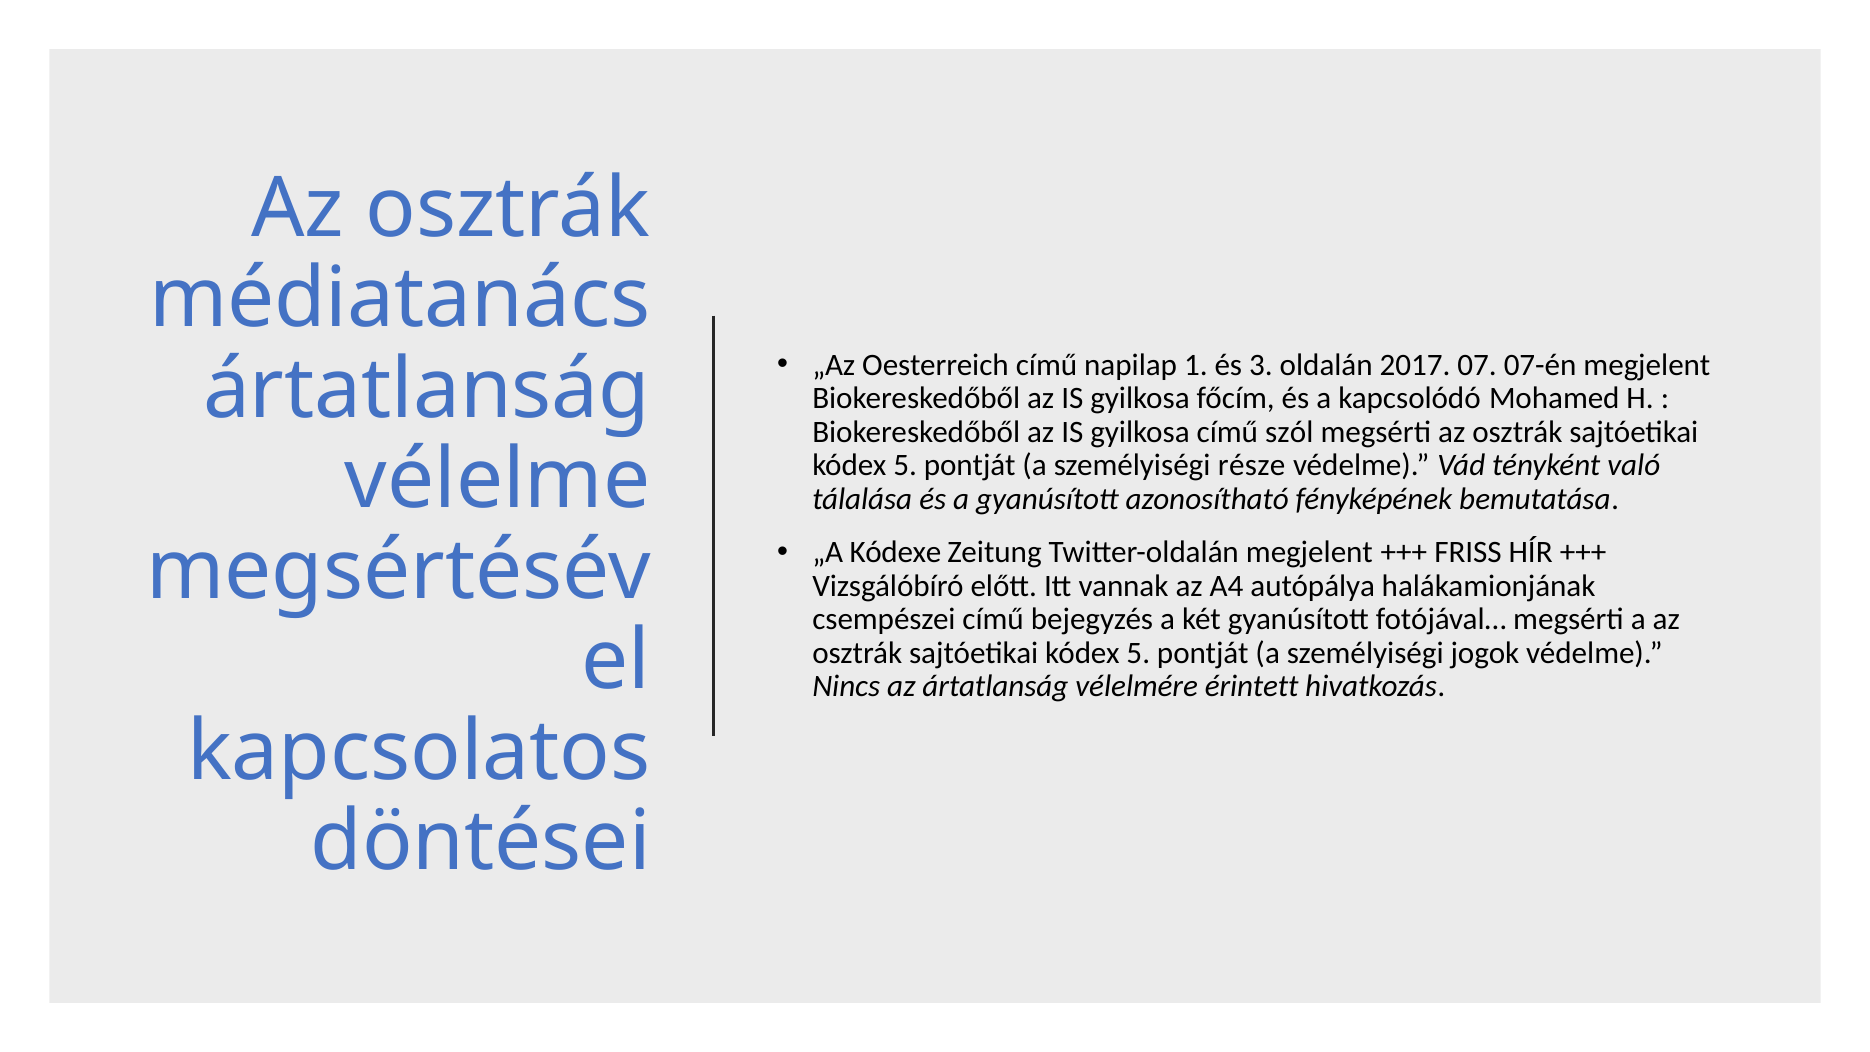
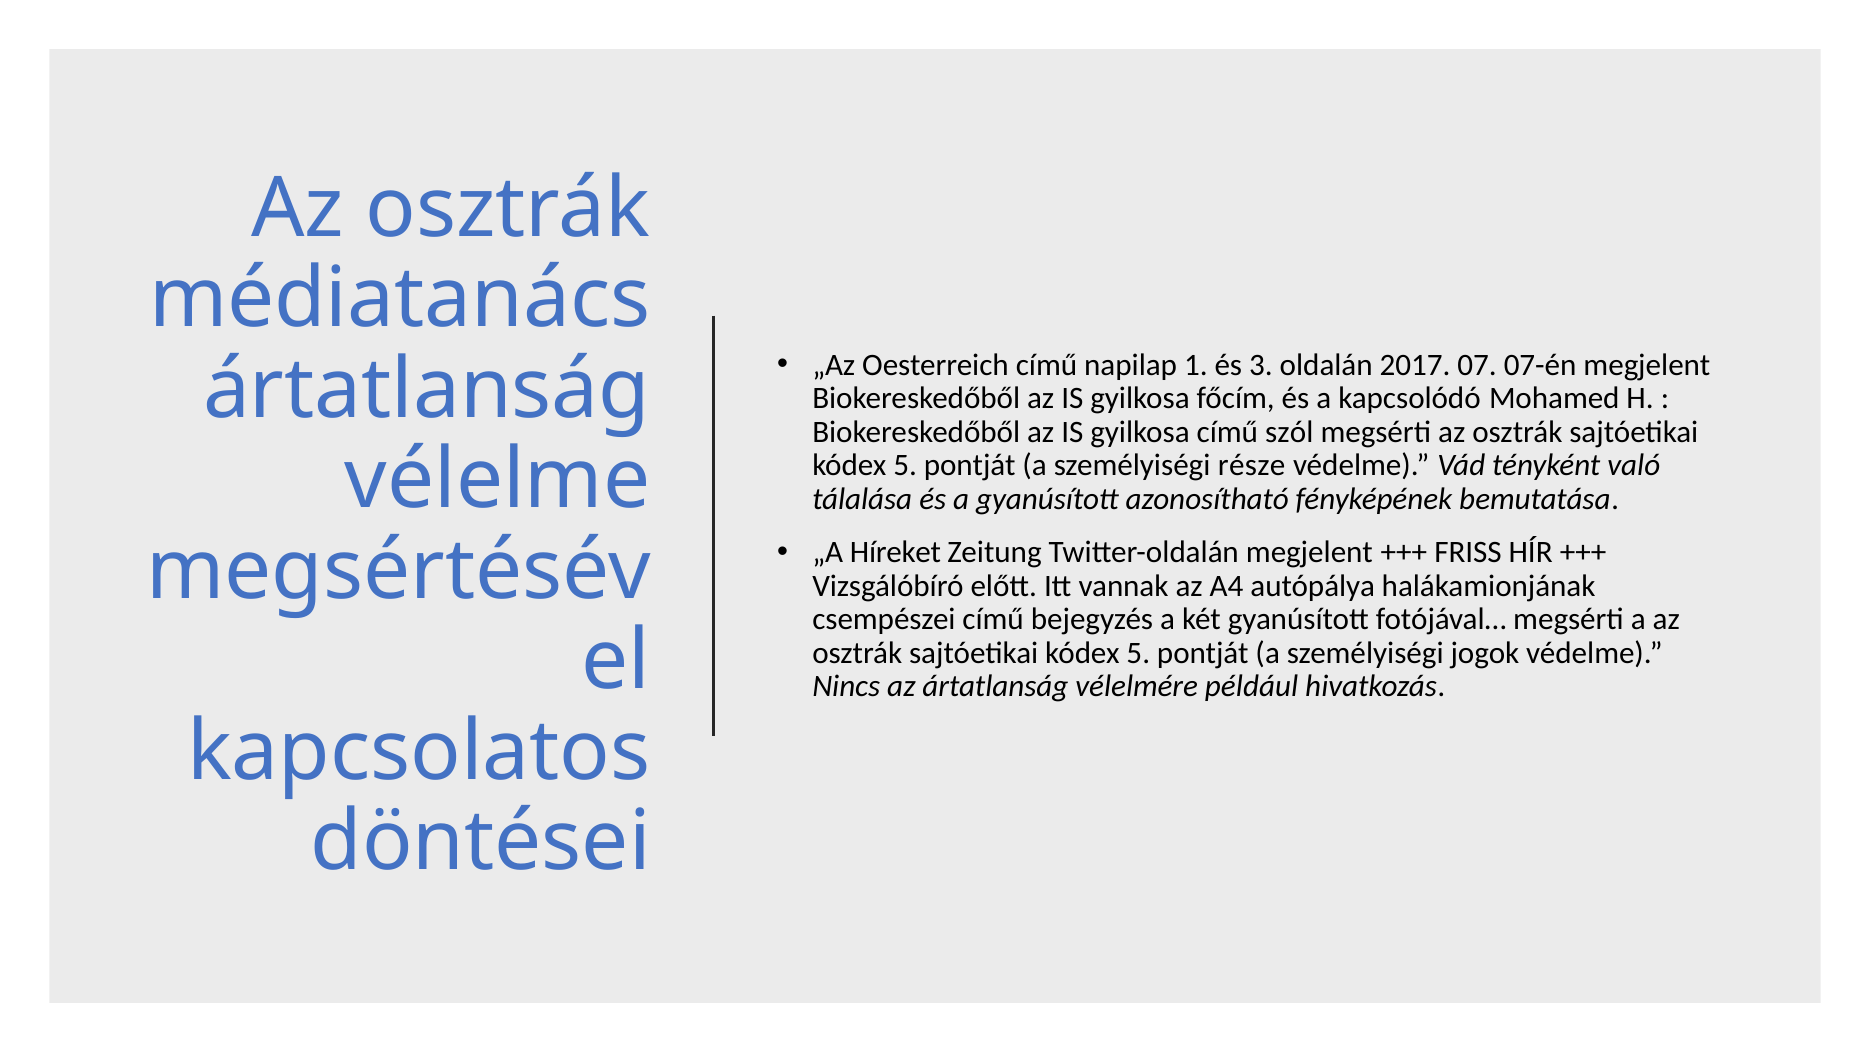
Kódexe: Kódexe -> Híreket
érintett: érintett -> például
